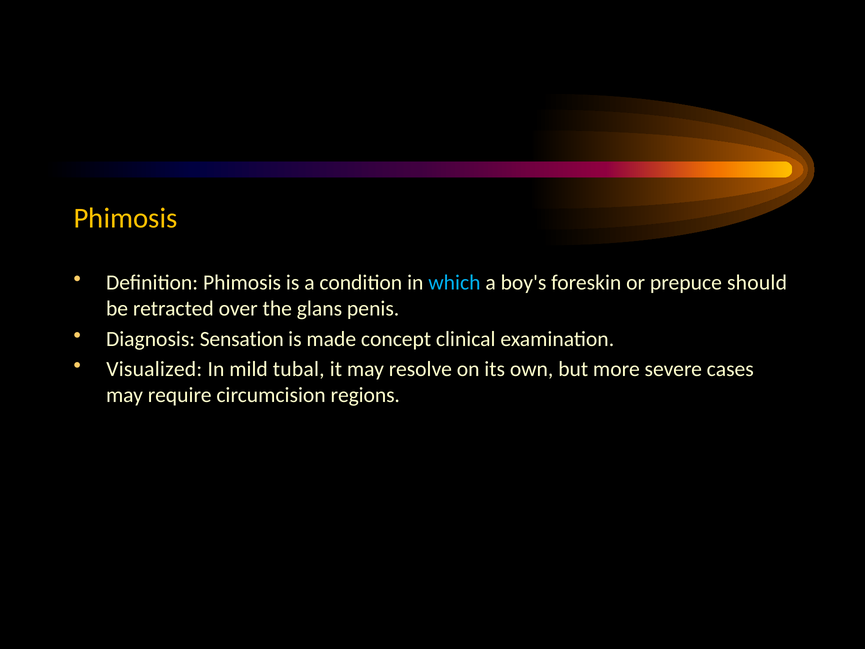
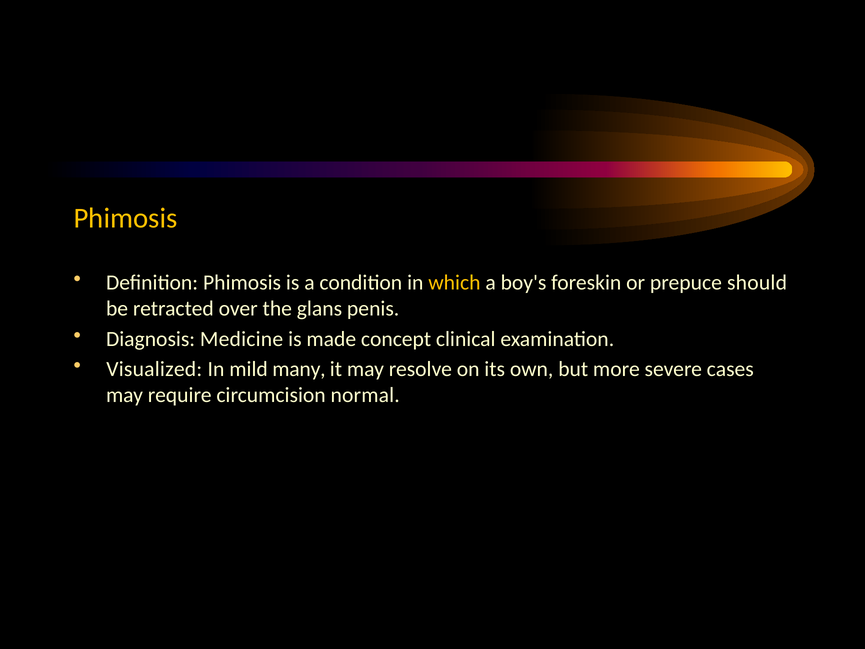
which colour: light blue -> yellow
Sensation: Sensation -> Medicine
tubal: tubal -> many
regions: regions -> normal
